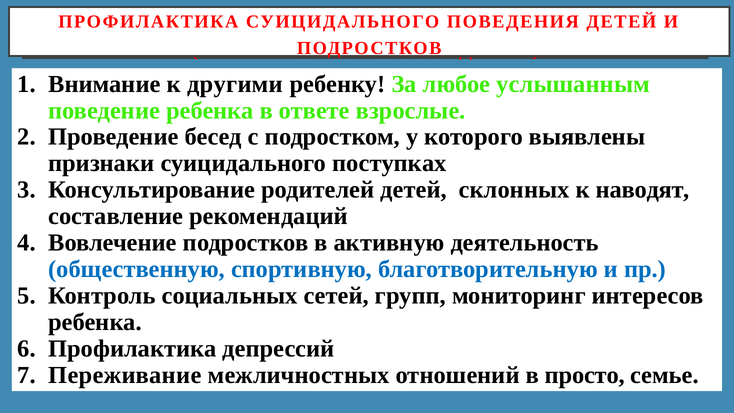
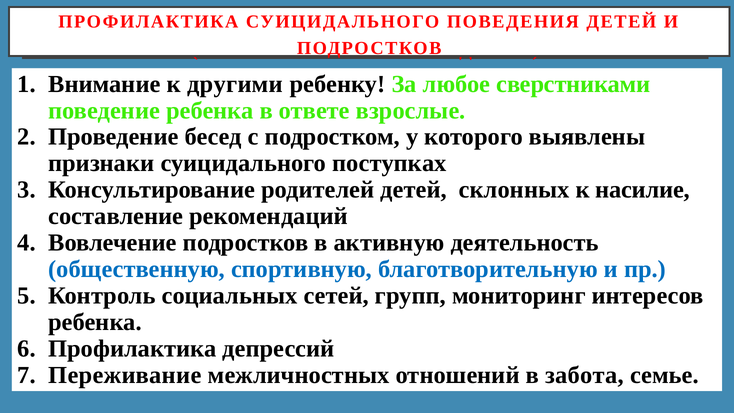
услышанным: услышанным -> сверстниками
наводят: наводят -> насилие
просто: просто -> забота
